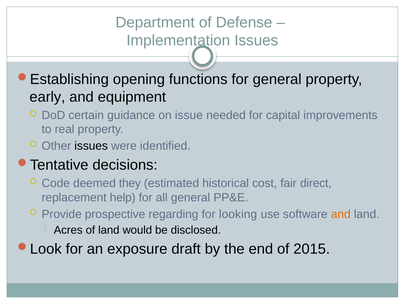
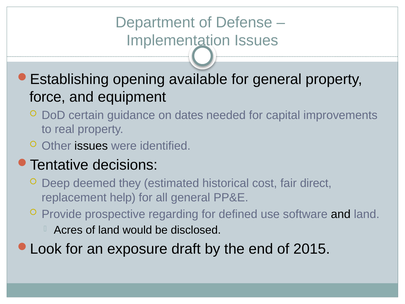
functions: functions -> available
early: early -> force
issue: issue -> dates
Code: Code -> Deep
looking: looking -> defined
and at (341, 214) colour: orange -> black
